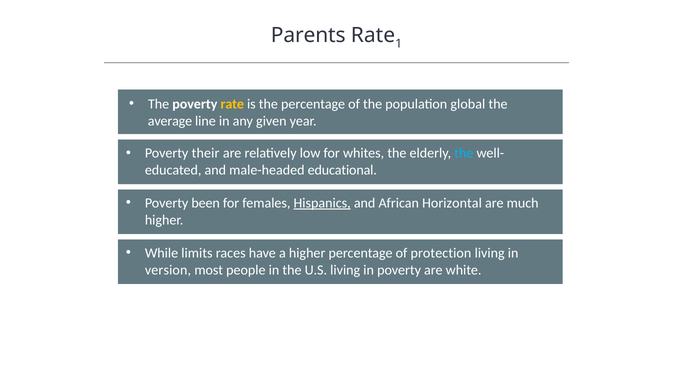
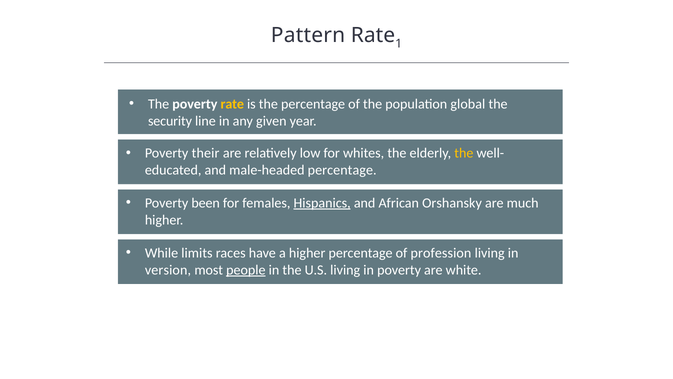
Parents: Parents -> Pattern
average: average -> security
the at (464, 153) colour: light blue -> yellow
male-headed educational: educational -> percentage
Horizontal: Horizontal -> Orshansky
protection: protection -> profession
people underline: none -> present
